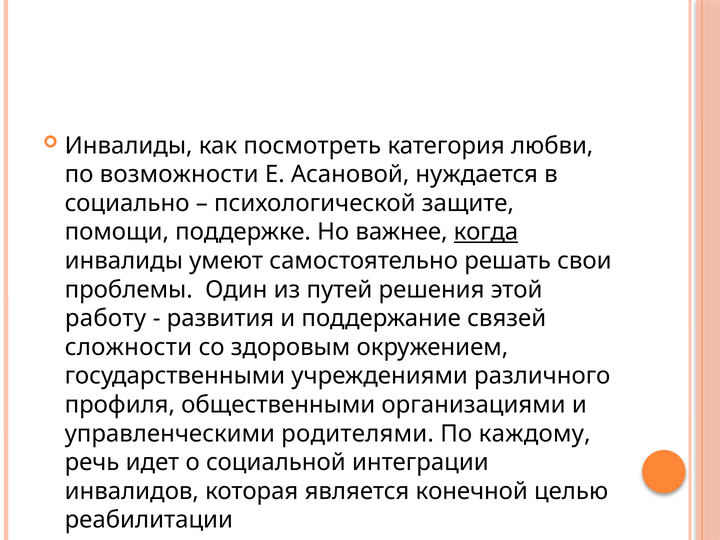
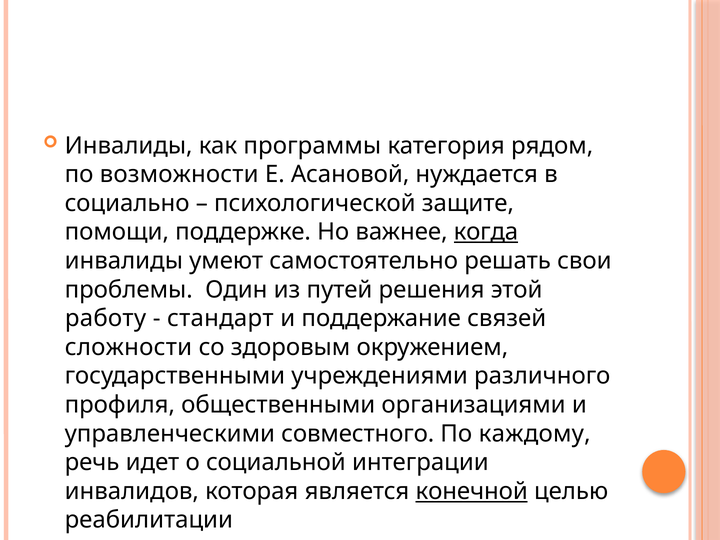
посмотреть: посмотреть -> программы
любви: любви -> рядом
развития: развития -> стандарт
родителями: родителями -> совместного
конечной underline: none -> present
